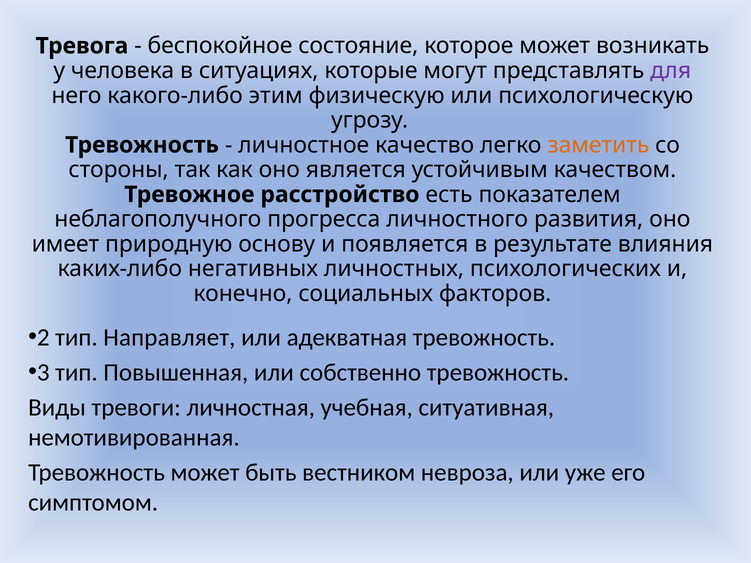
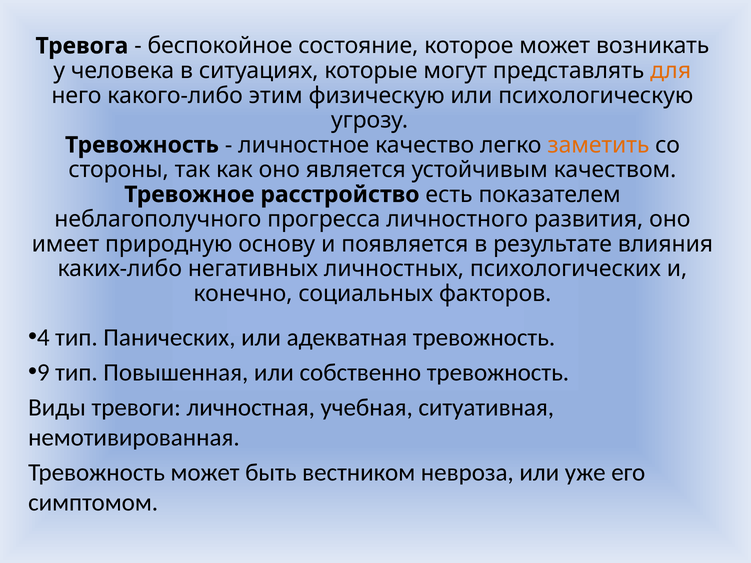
для colour: purple -> orange
2: 2 -> 4
Направляет: Направляет -> Панических
3: 3 -> 9
